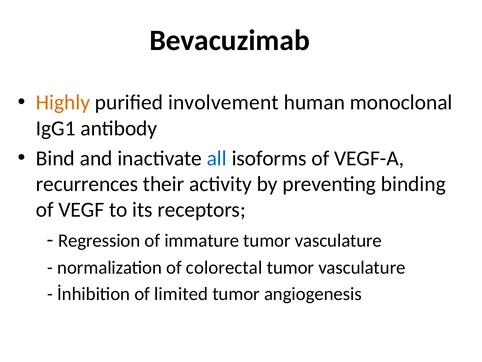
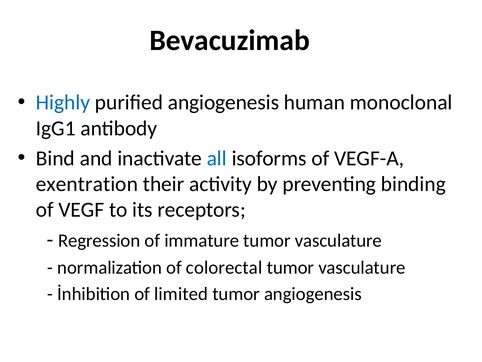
Highly colour: orange -> blue
purified involvement: involvement -> angiogenesis
recurrences: recurrences -> exentration
